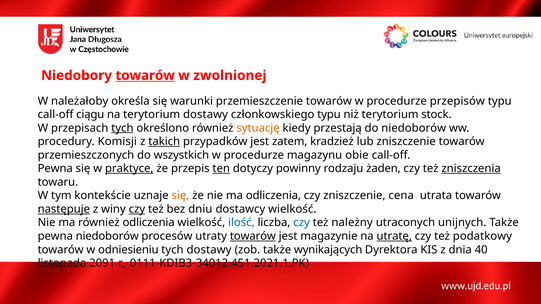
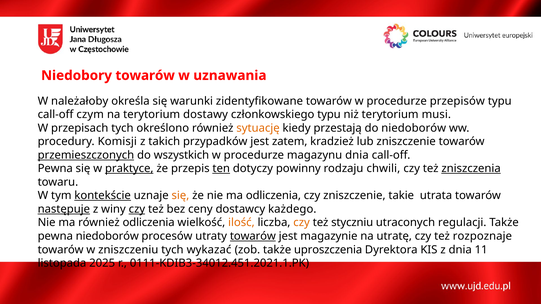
towarów at (145, 76) underline: present -> none
zwolnionej: zwolnionej -> uznawania
przemieszczenie: przemieszczenie -> zidentyfikowane
ciągu: ciągu -> czym
stock: stock -> musi
tych at (122, 128) underline: present -> none
takich underline: present -> none
przemieszczonych underline: none -> present
magazynu obie: obie -> dnia
żaden: żaden -> chwili
kontekście underline: none -> present
cena: cena -> takie
dniu: dniu -> ceny
dostawcy wielkość: wielkość -> każdego
ilość colour: blue -> orange
czy at (302, 223) colour: blue -> orange
należny: należny -> styczniu
unijnych: unijnych -> regulacji
utratę underline: present -> none
podatkowy: podatkowy -> rozpoznaje
odniesieniu: odniesieniu -> zniszczeniu
tych dostawy: dostawy -> wykazać
wynikających: wynikających -> uproszczenia
40: 40 -> 11
2091: 2091 -> 2025
